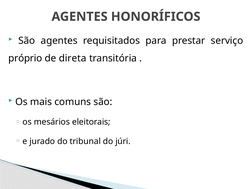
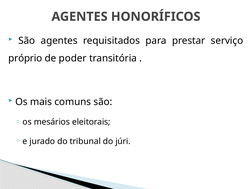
direta: direta -> poder
